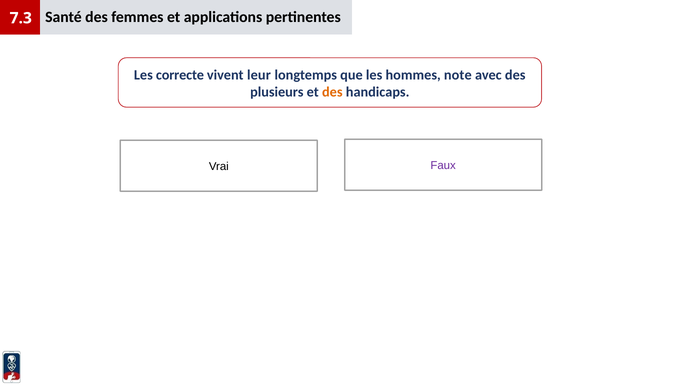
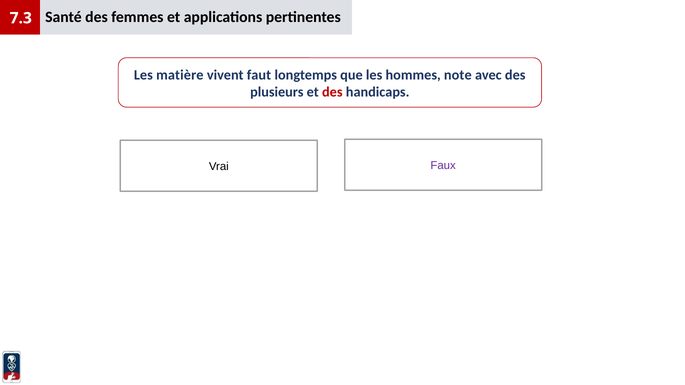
correcte: correcte -> matière
leur: leur -> faut
des at (332, 92) colour: orange -> red
